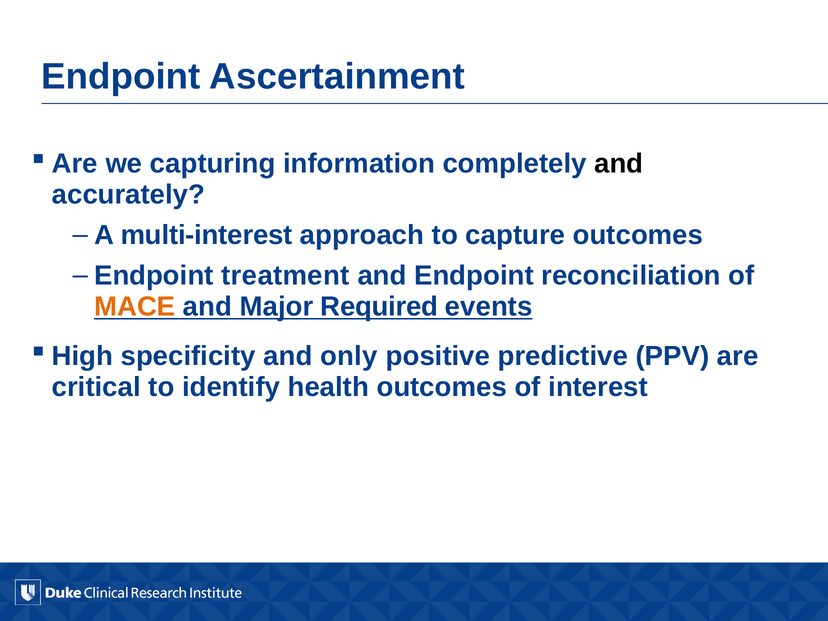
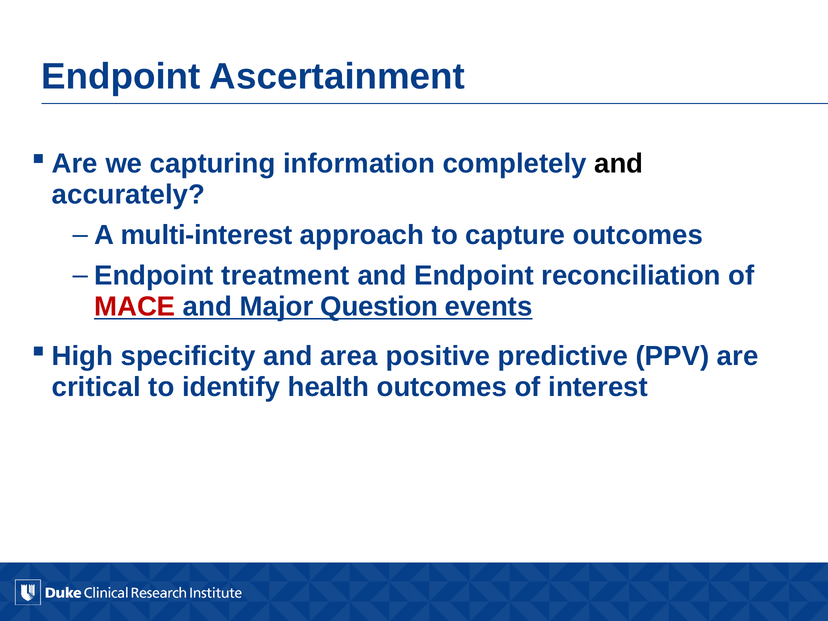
MACE colour: orange -> red
Required: Required -> Question
only: only -> area
